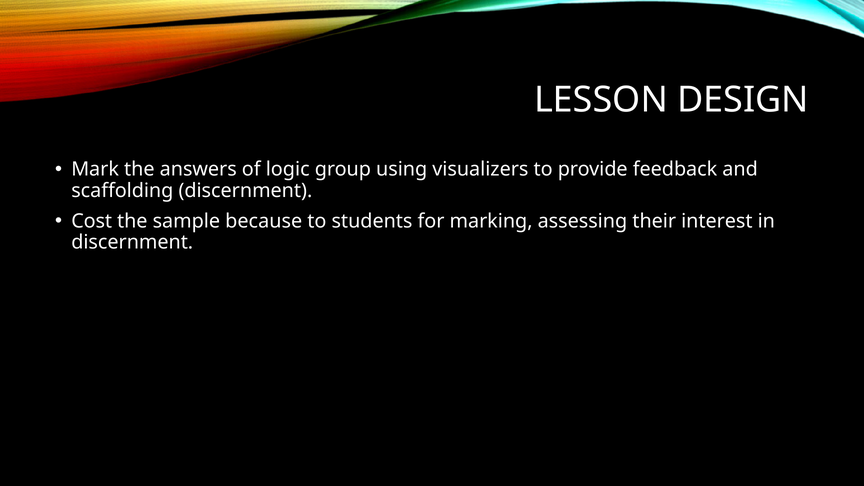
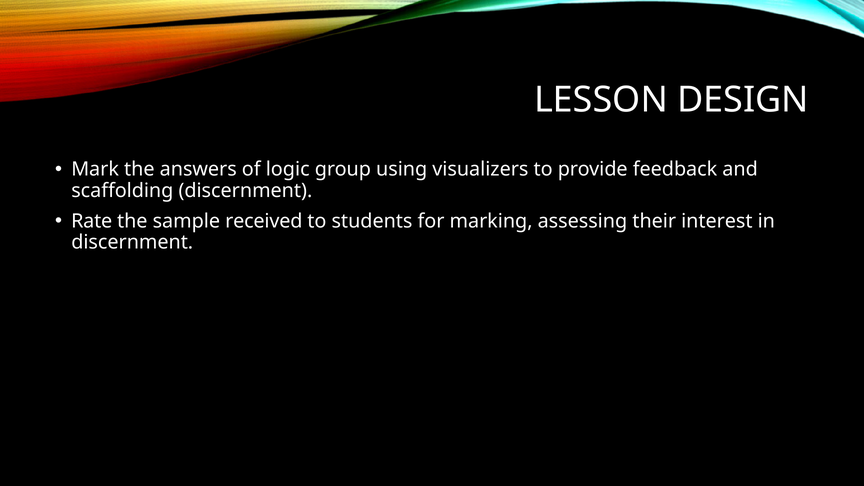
Cost: Cost -> Rate
because: because -> received
